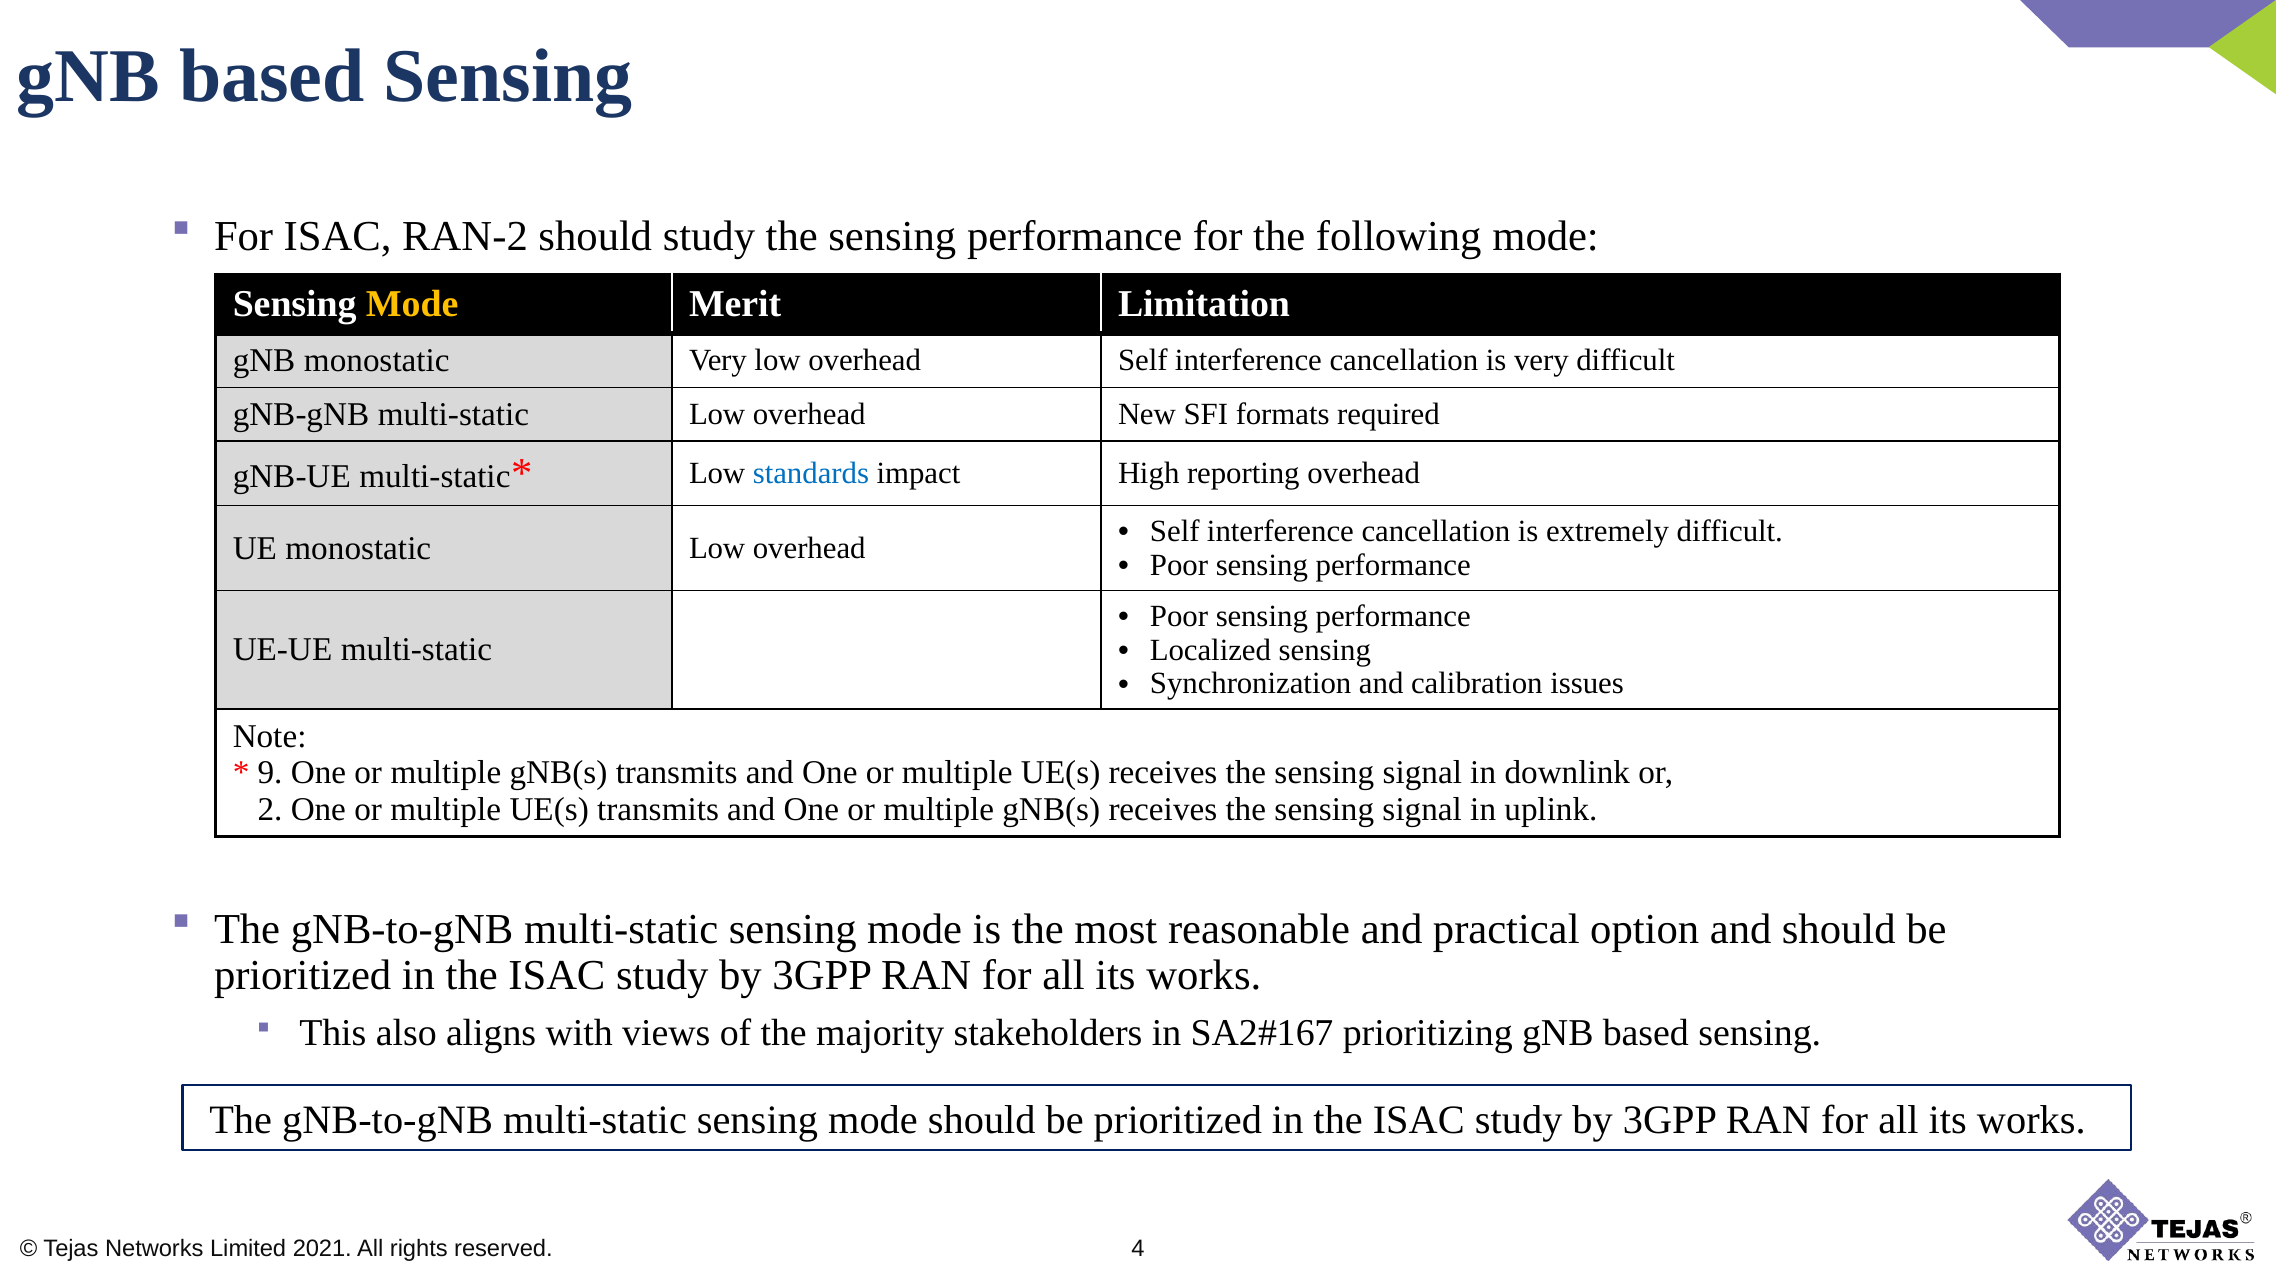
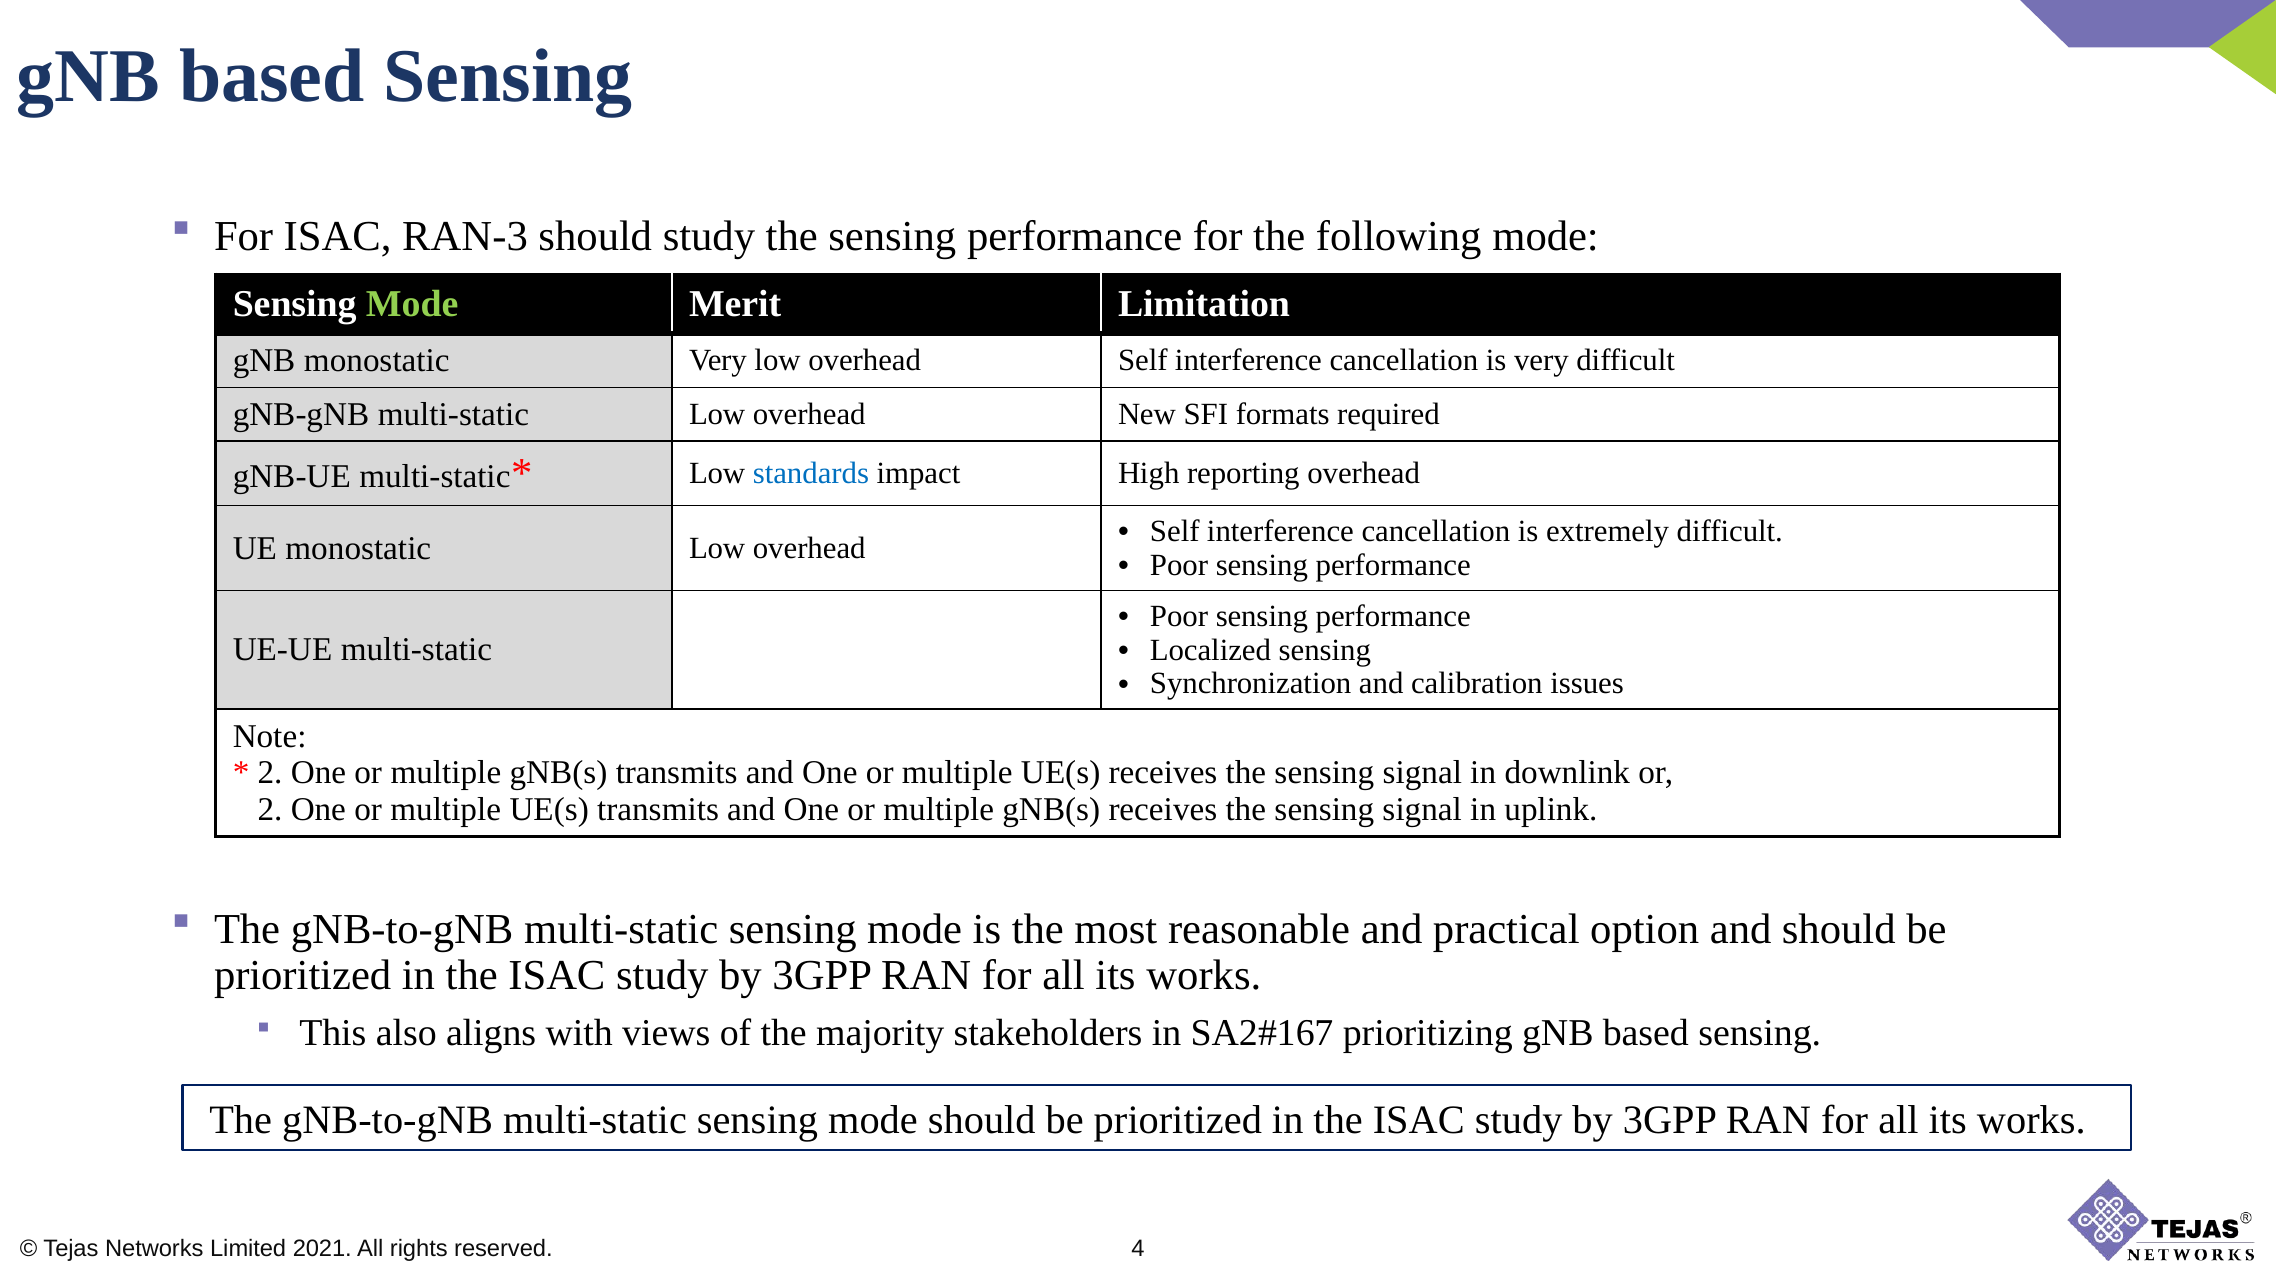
RAN-2: RAN-2 -> RAN-3
Mode at (412, 304) colour: yellow -> light green
9 at (270, 773): 9 -> 2
